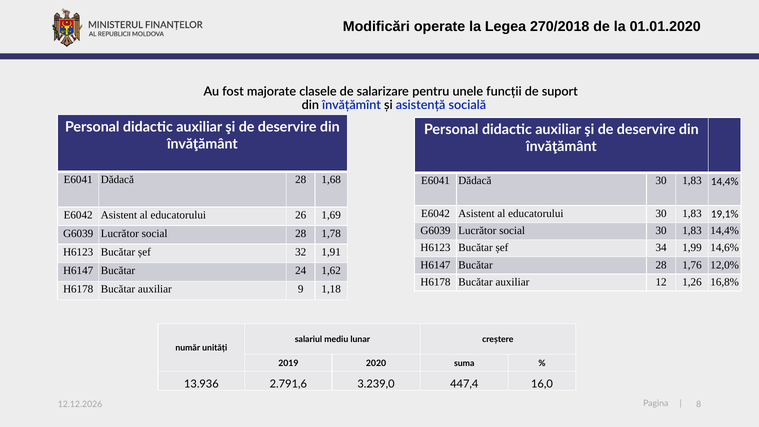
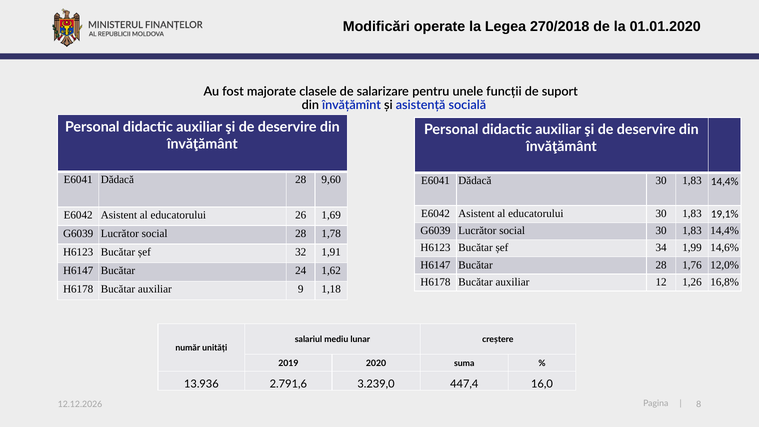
1,68: 1,68 -> 9,60
